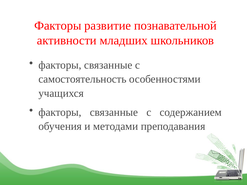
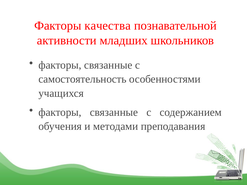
развитие: развитие -> качества
